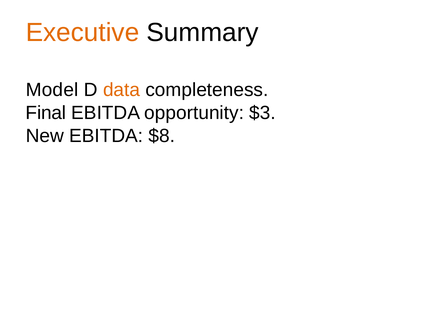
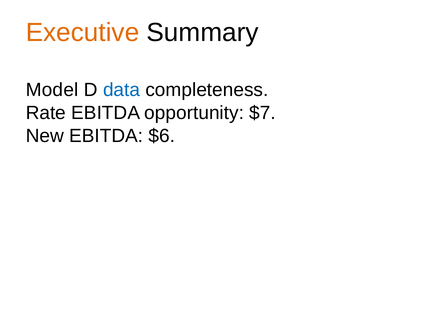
data colour: orange -> blue
Final: Final -> Rate
$3: $3 -> $7
$8: $8 -> $6
